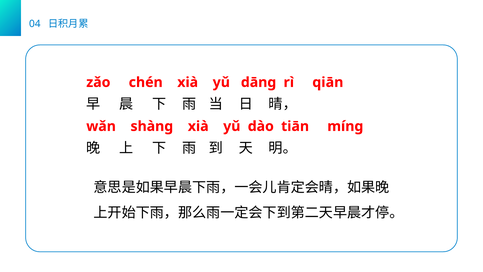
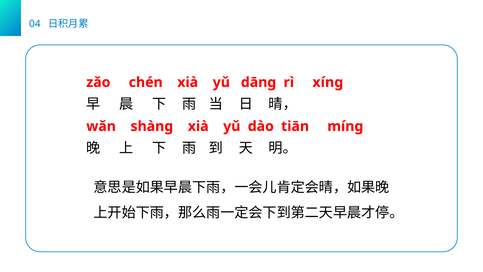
qiān: qiān -> xíng
